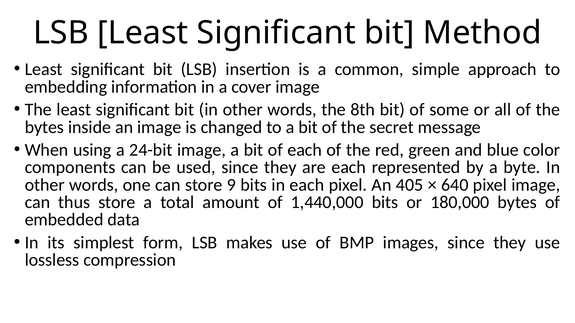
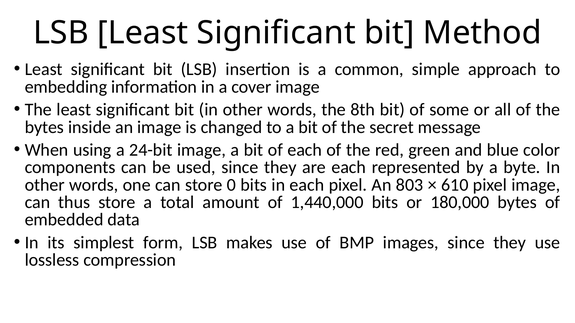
9: 9 -> 0
405: 405 -> 803
640: 640 -> 610
